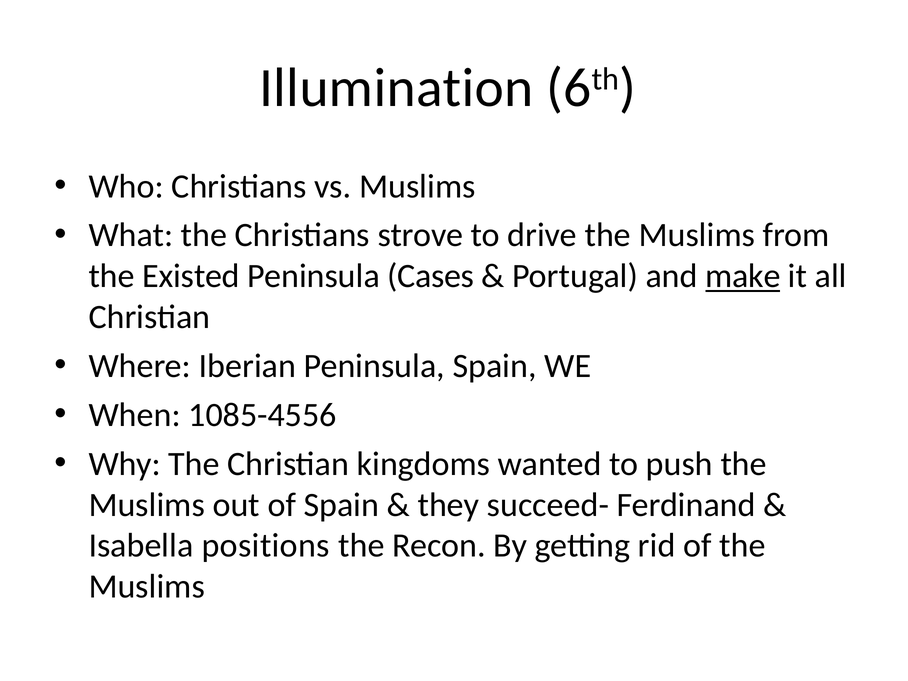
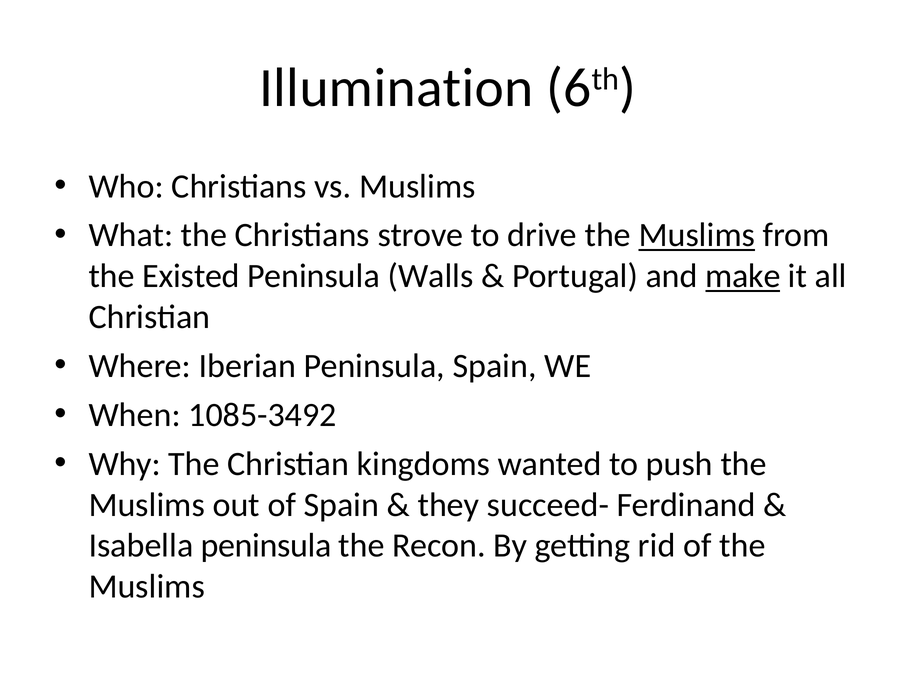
Muslims at (697, 235) underline: none -> present
Cases: Cases -> Walls
1085-4556: 1085-4556 -> 1085-3492
Isabella positions: positions -> peninsula
